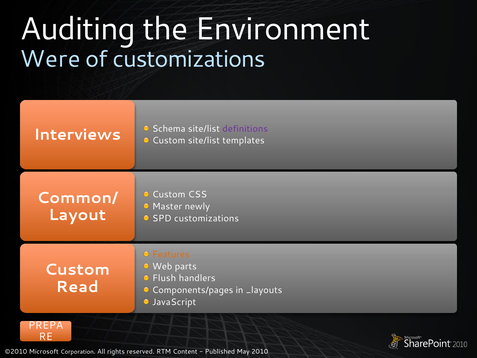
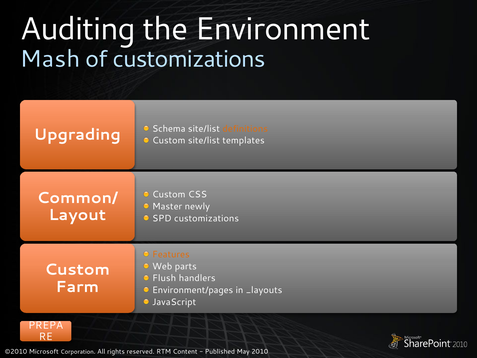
Were: Were -> Mash
definitions colour: purple -> orange
Interviews: Interviews -> Upgrading
Read: Read -> Farm
Components/pages: Components/pages -> Environment/pages
